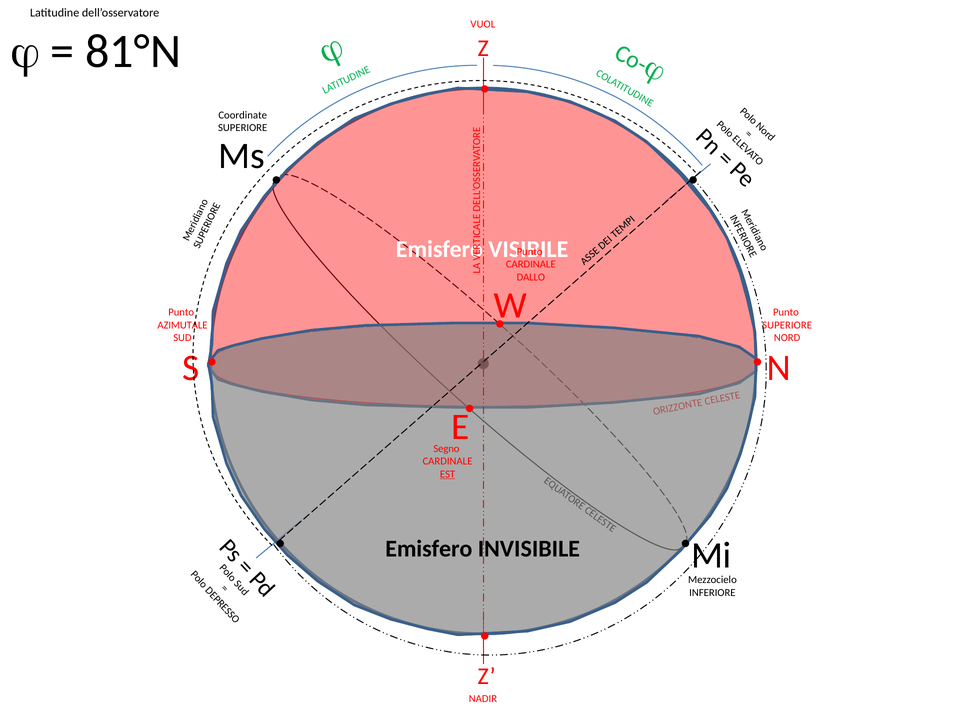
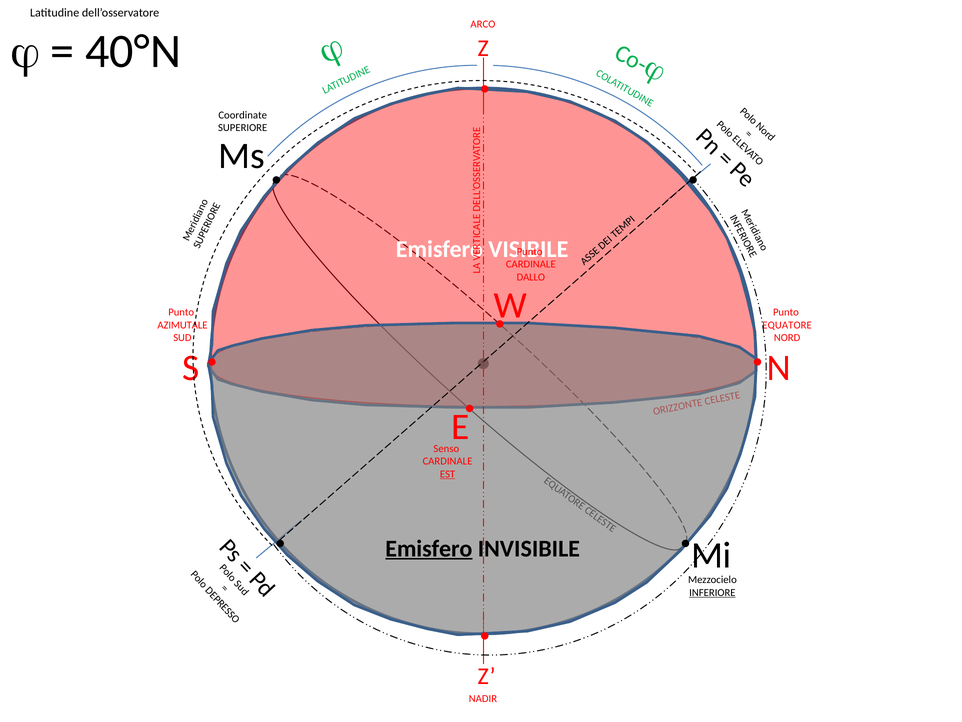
VUOL: VUOL -> ARCO
81°N: 81°N -> 40°N
SUPERIORE at (787, 325): SUPERIORE -> EQUATORE
Segno: Segno -> Senso
Emisfero at (429, 548) underline: none -> present
INFERIORE underline: none -> present
